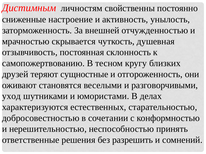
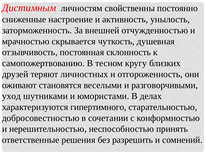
сущностные: сущностные -> личностных
естественных: естественных -> гипертимного
